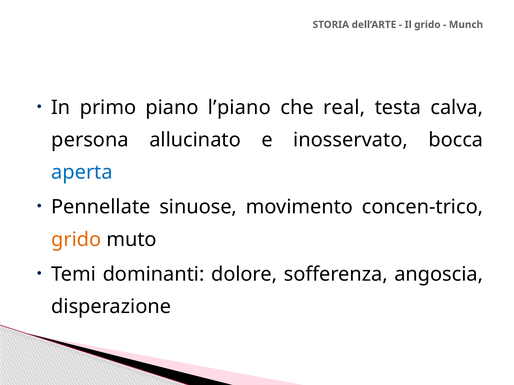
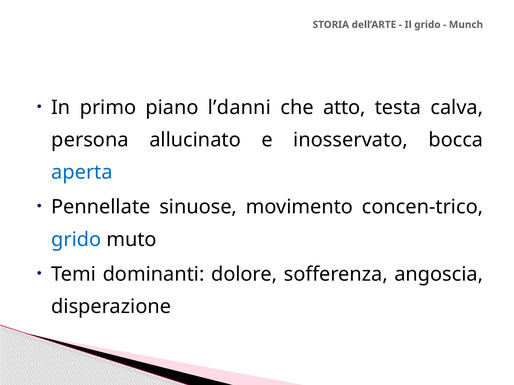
l’piano: l’piano -> l’danni
real: real -> atto
grido at (76, 240) colour: orange -> blue
